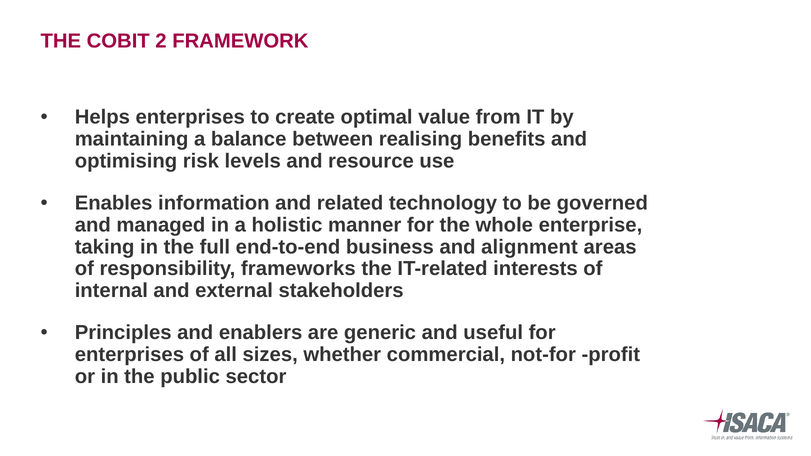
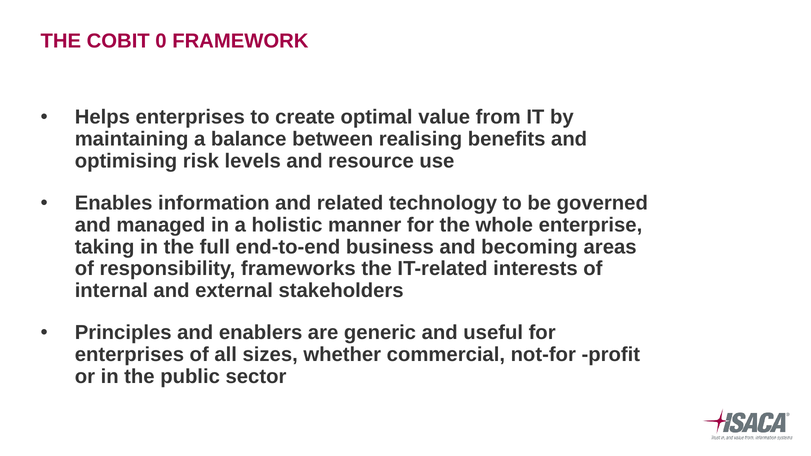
2: 2 -> 0
alignment: alignment -> becoming
